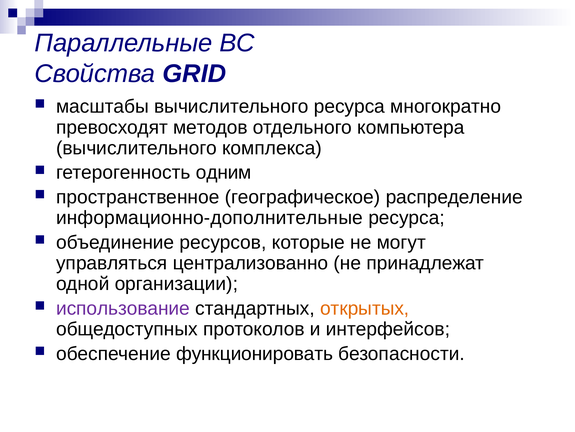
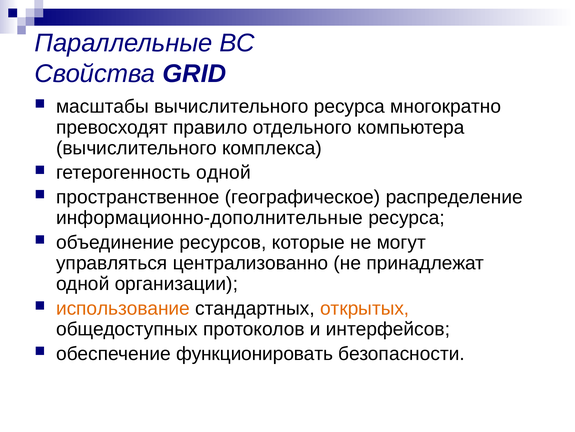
методов: методов -> правило
гетерогенность одним: одним -> одной
использование colour: purple -> orange
